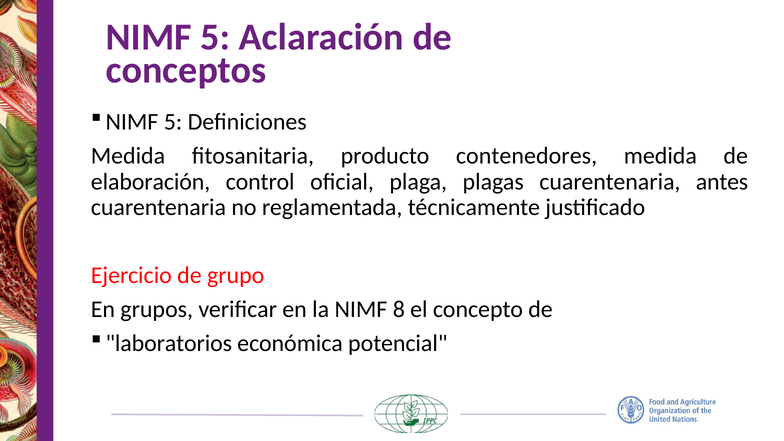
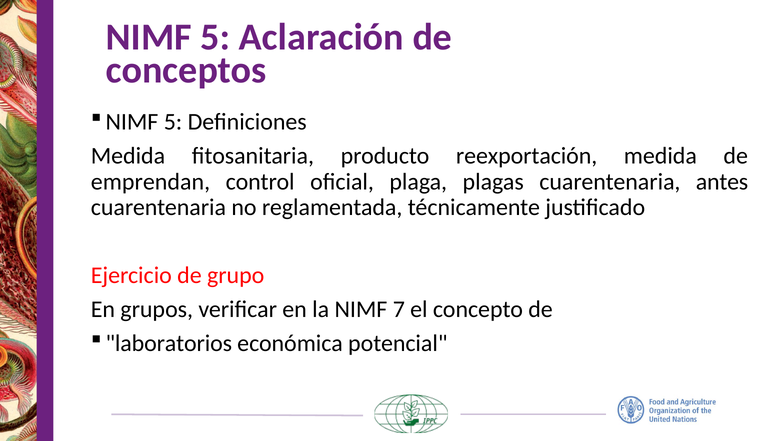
contenedores: contenedores -> reexportación
elaboración: elaboración -> emprendan
8: 8 -> 7
